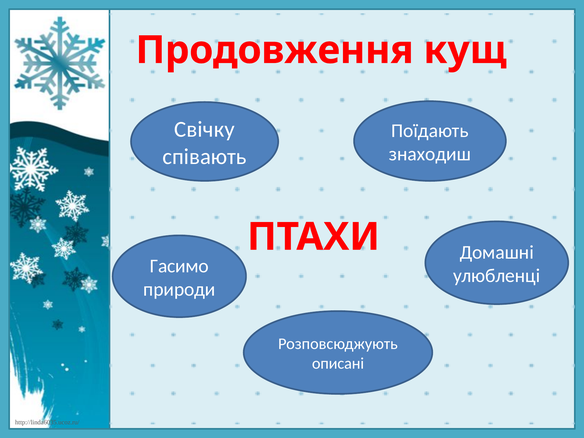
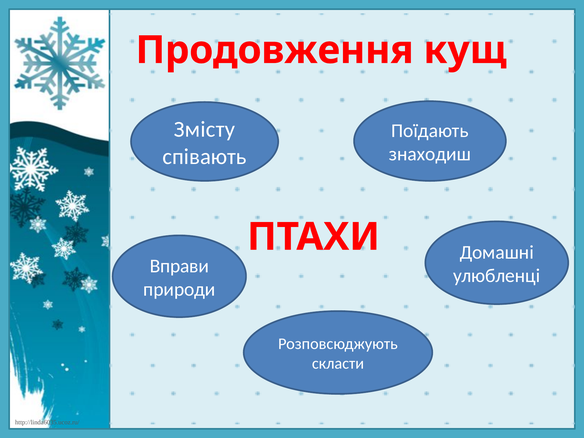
Свічку: Свічку -> Змісту
Гасимо: Гасимо -> Вправи
описані: описані -> скласти
